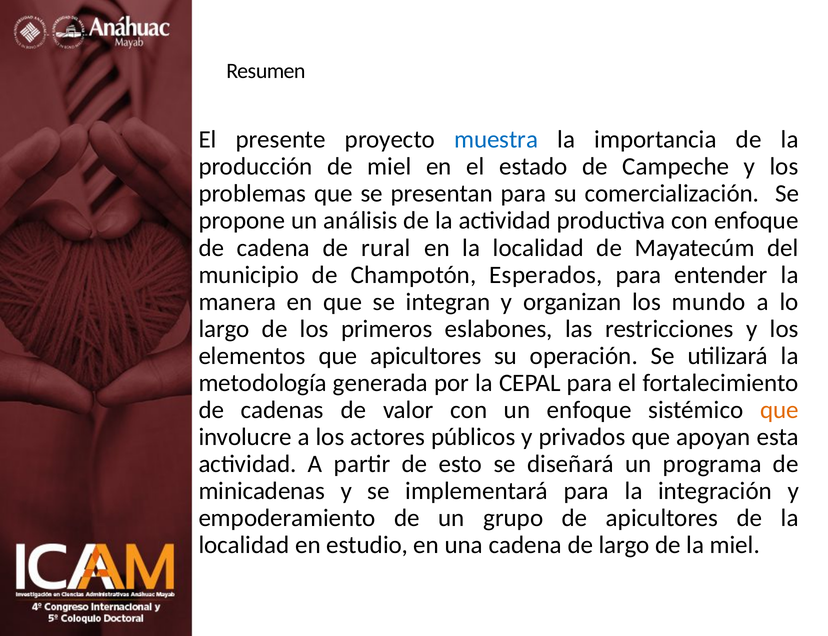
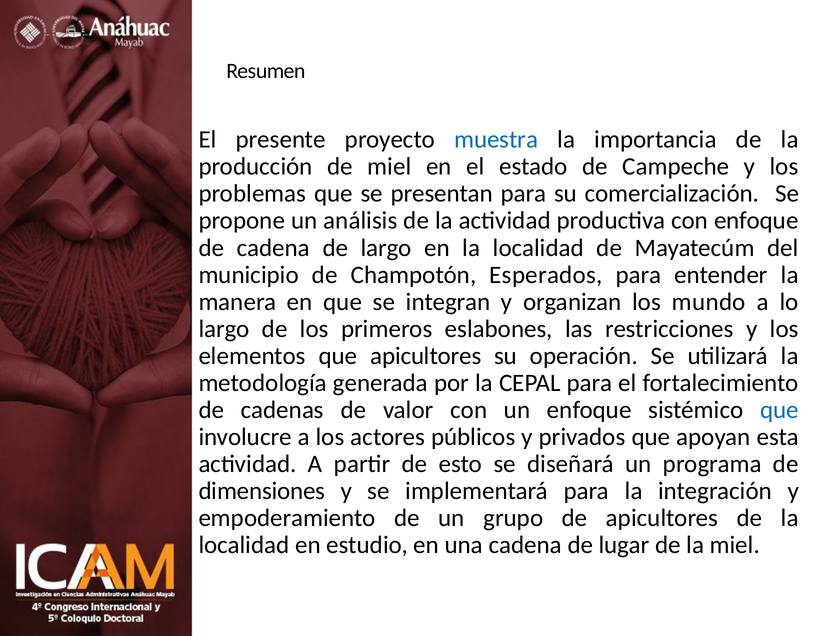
de rural: rural -> largo
que at (779, 410) colour: orange -> blue
minicadenas: minicadenas -> dimensiones
de largo: largo -> lugar
